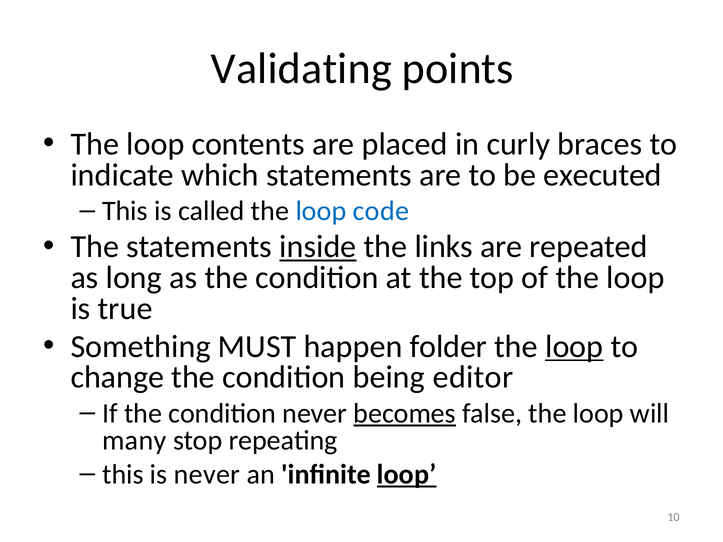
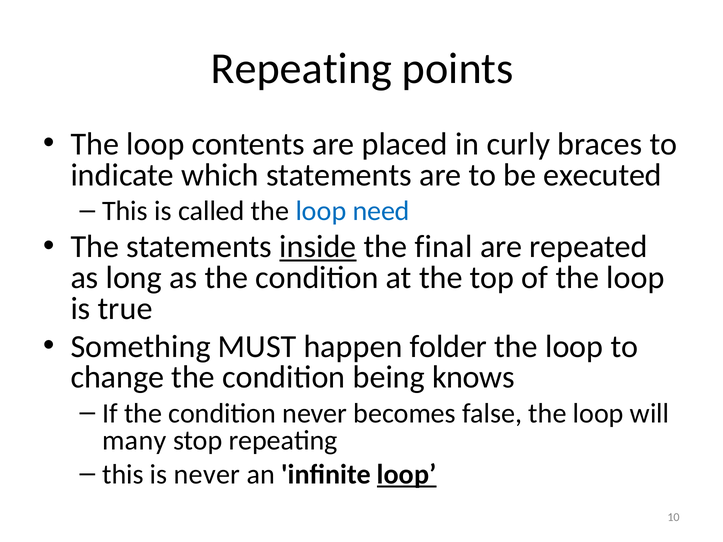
Validating at (301, 69): Validating -> Repeating
code: code -> need
links: links -> final
loop at (574, 347) underline: present -> none
editor: editor -> knows
becomes underline: present -> none
